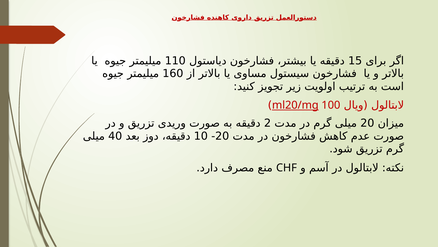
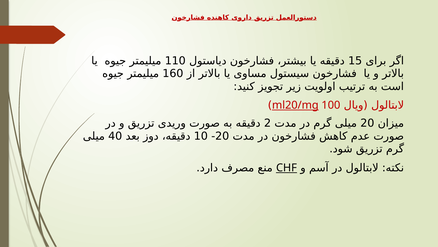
CHF underline: none -> present
